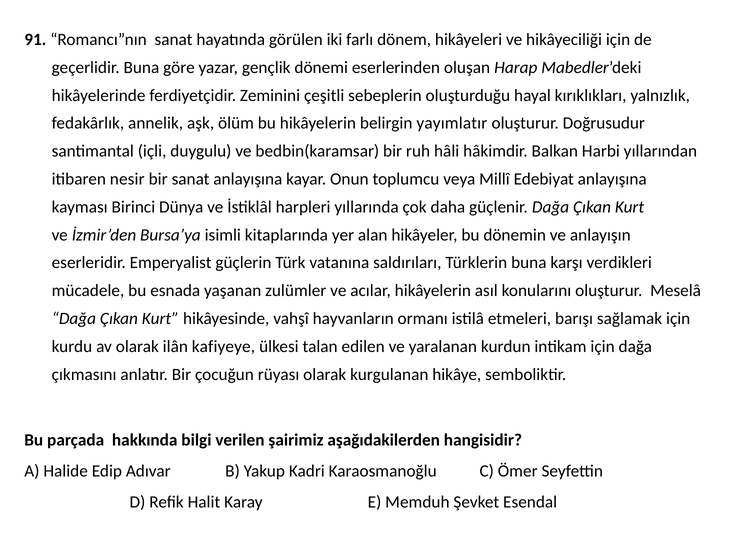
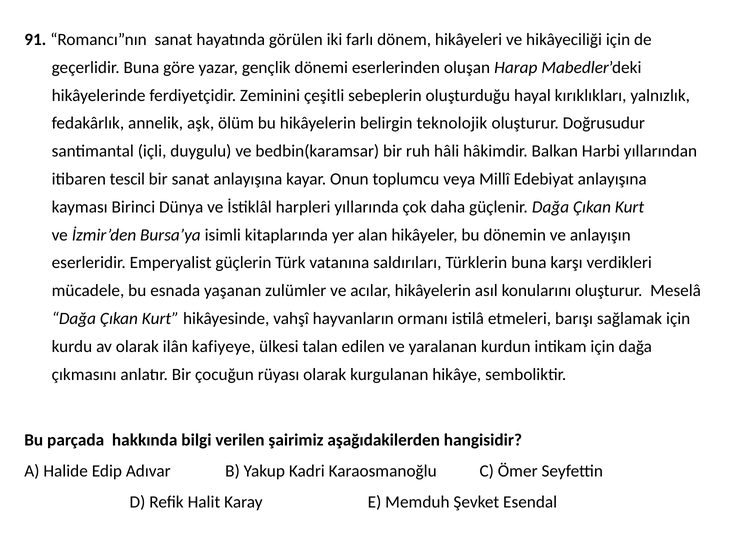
yayımlatır: yayımlatır -> teknolojik
nesir: nesir -> tescil
